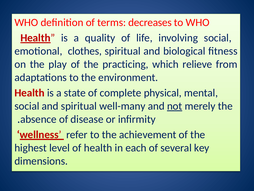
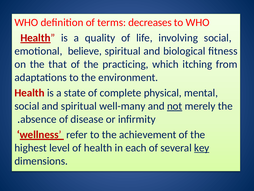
clothes: clothes -> believe
play: play -> that
relieve: relieve -> itching
key underline: none -> present
